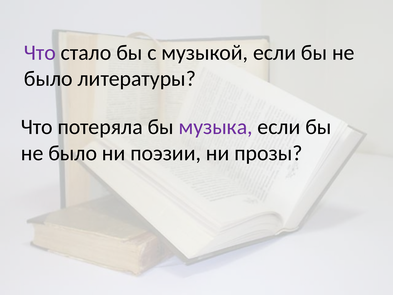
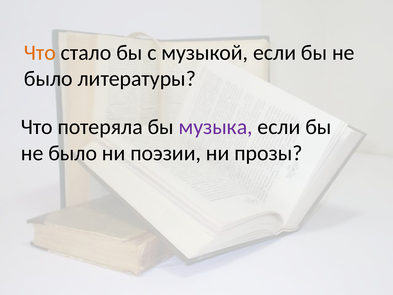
Что at (40, 53) colour: purple -> orange
